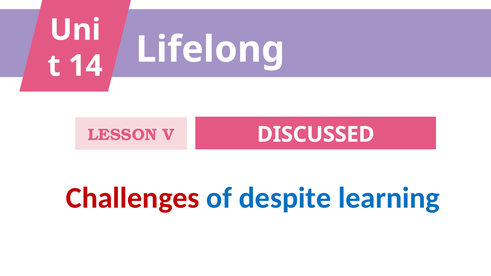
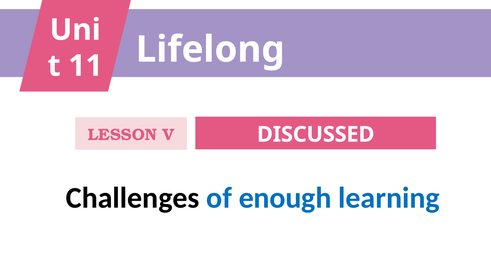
14: 14 -> 11
Challenges colour: red -> black
despite: despite -> enough
